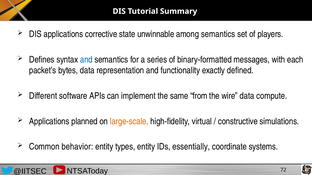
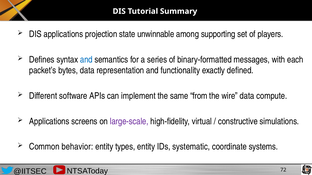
corrective: corrective -> projection
among semantics: semantics -> supporting
planned: planned -> screens
large-scale colour: orange -> purple
essentially: essentially -> systematic
